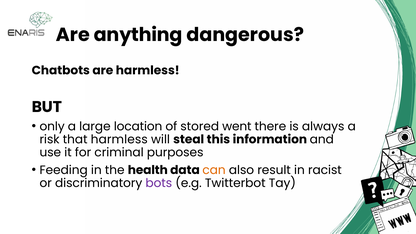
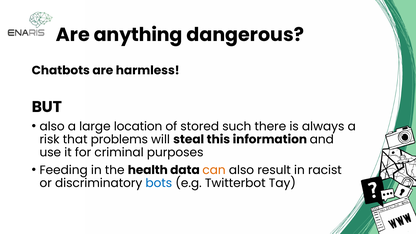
only at (52, 126): only -> also
went: went -> such
that harmless: harmless -> problems
bots colour: purple -> blue
